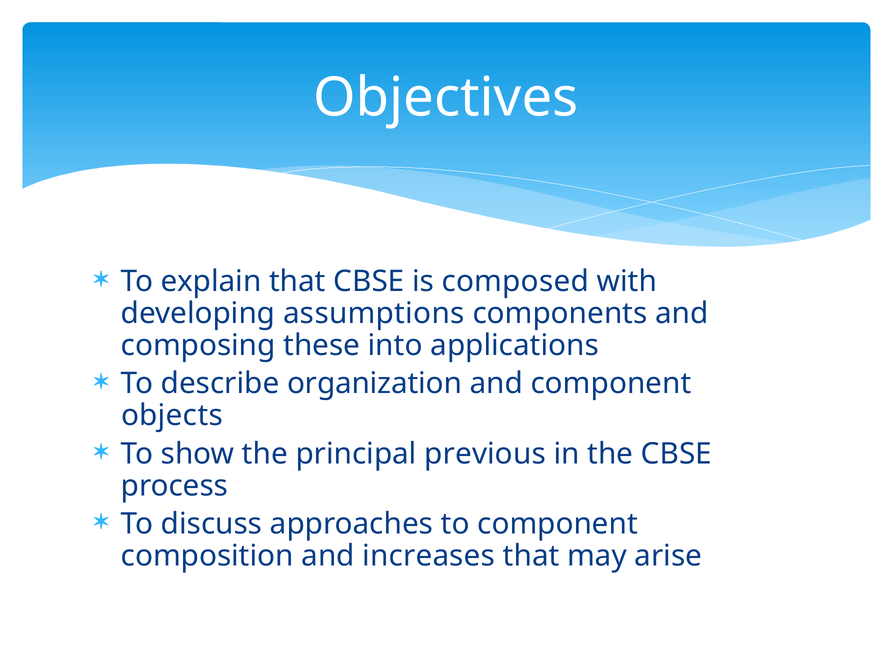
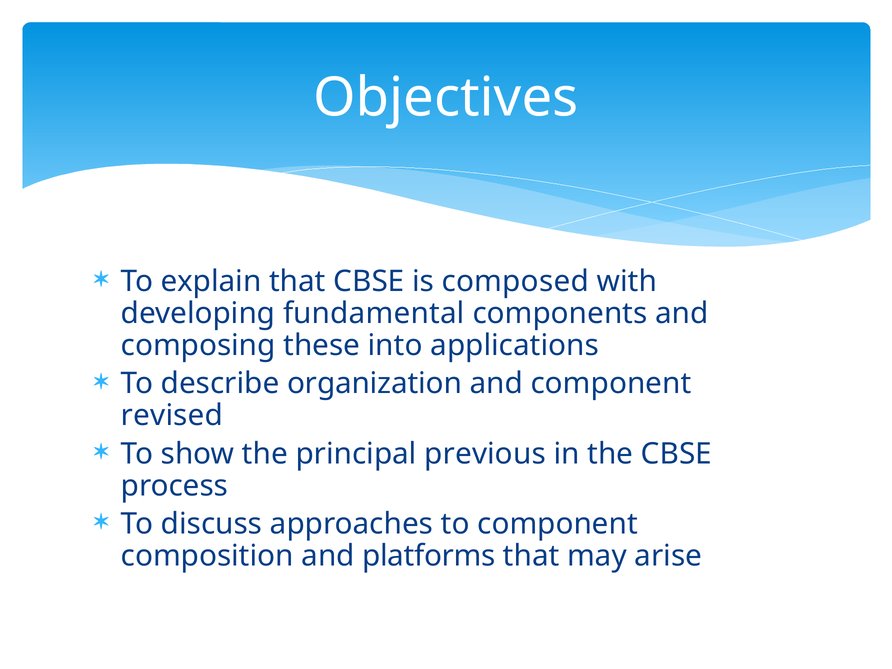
assumptions: assumptions -> fundamental
objects: objects -> revised
increases: increases -> platforms
